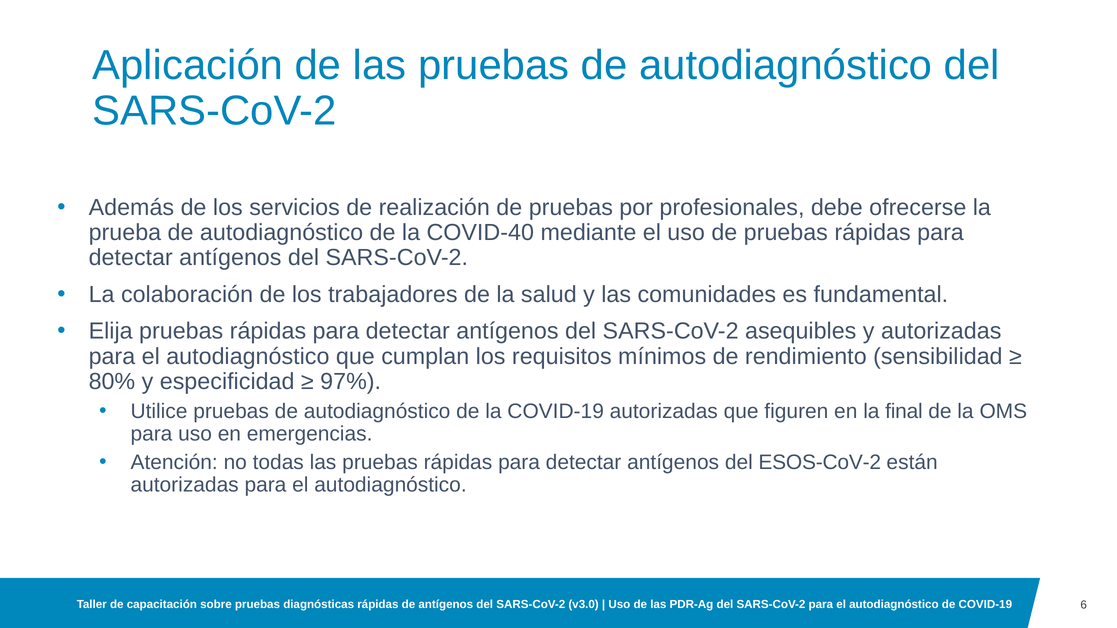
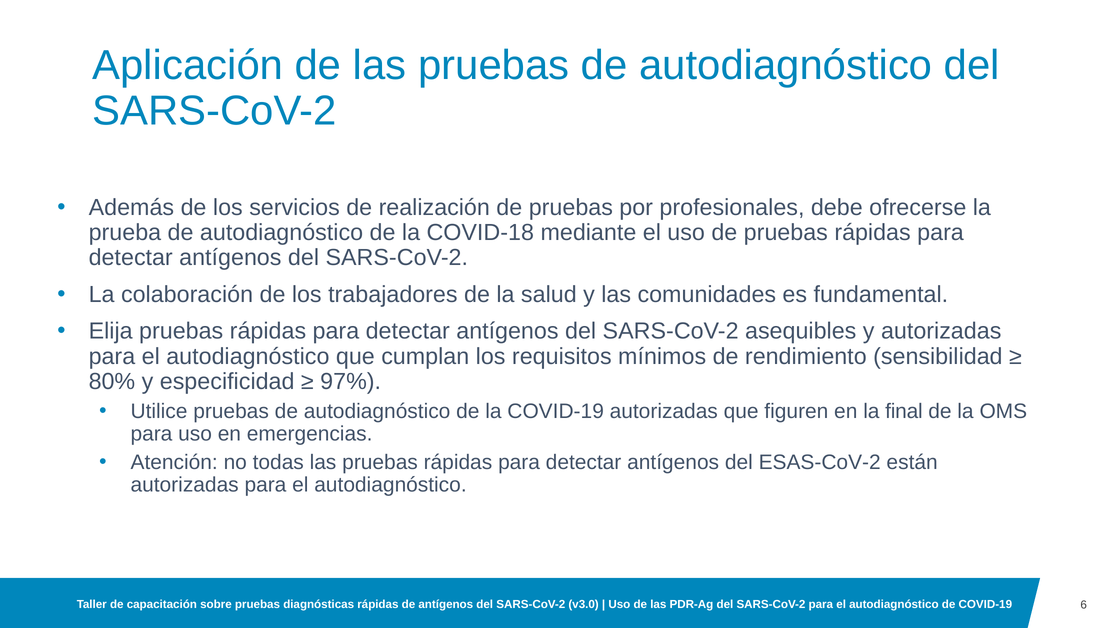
COVID-40: COVID-40 -> COVID-18
ESOS-CoV-2: ESOS-CoV-2 -> ESAS-CoV-2
